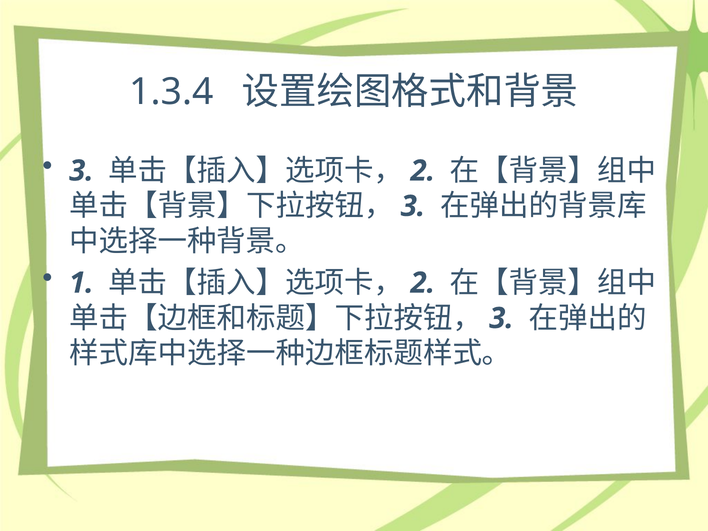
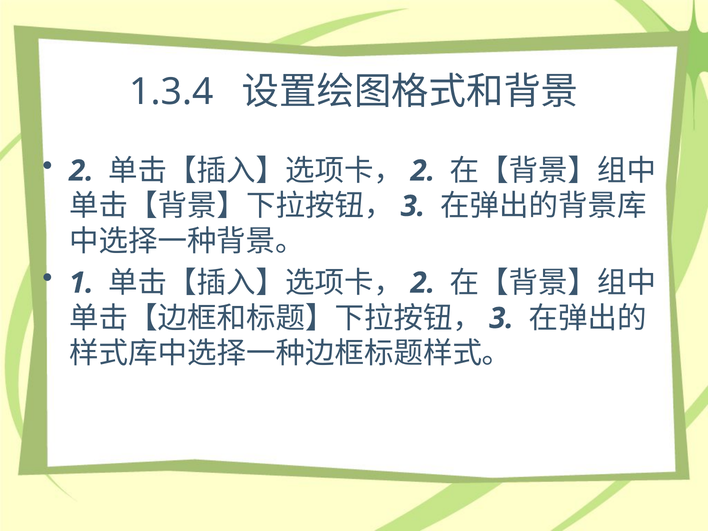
3 at (81, 171): 3 -> 2
